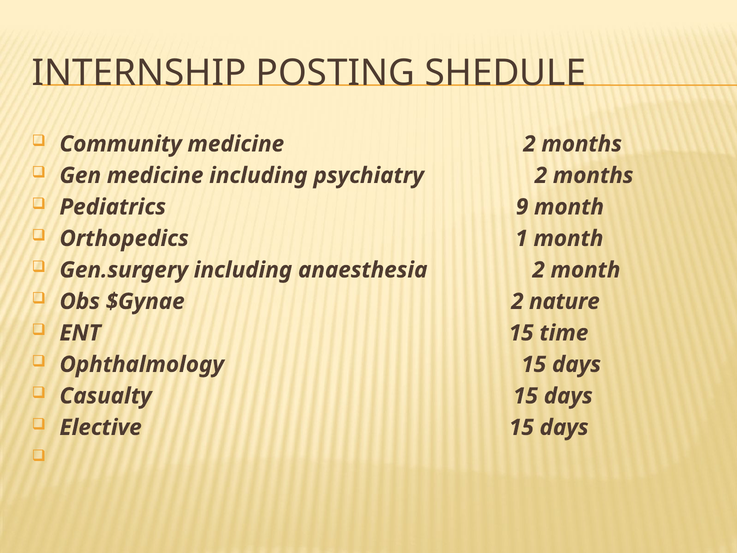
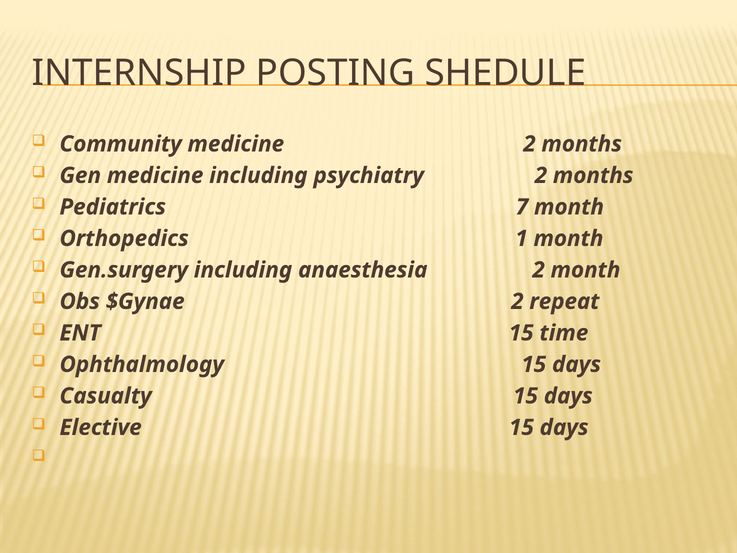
9: 9 -> 7
nature: nature -> repeat
